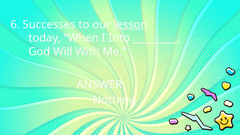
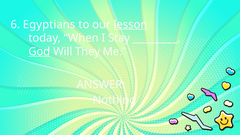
Successes: Successes -> Egyptians
Into: Into -> Stay
God underline: none -> present
With: With -> They
